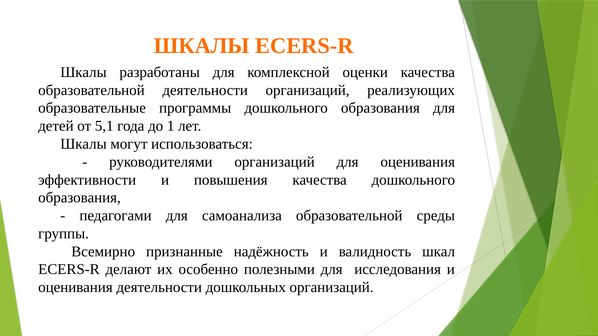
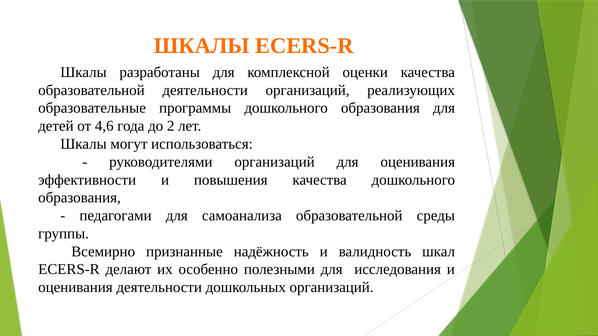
5,1: 5,1 -> 4,6
1: 1 -> 2
